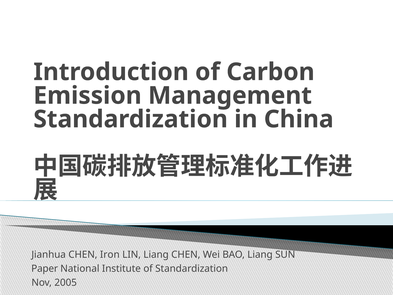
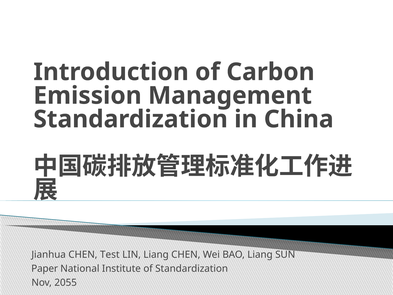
Iron: Iron -> Test
2005: 2005 -> 2055
